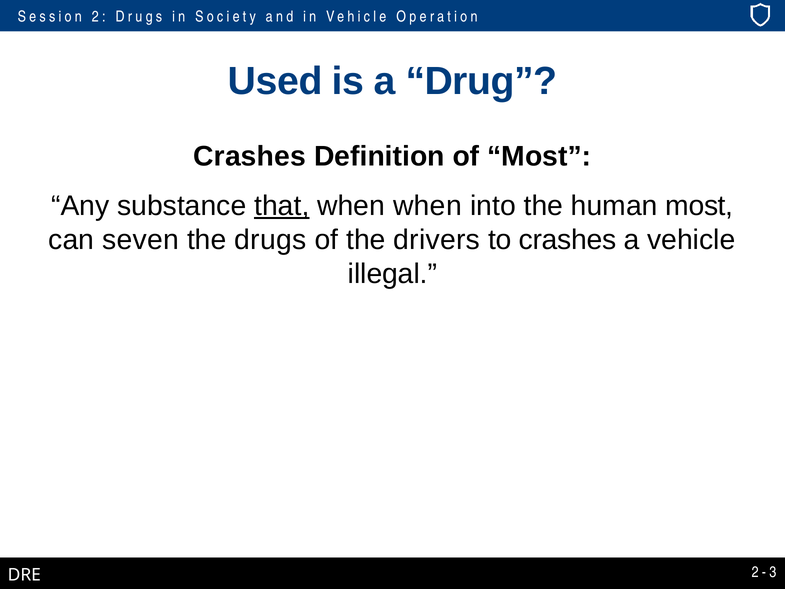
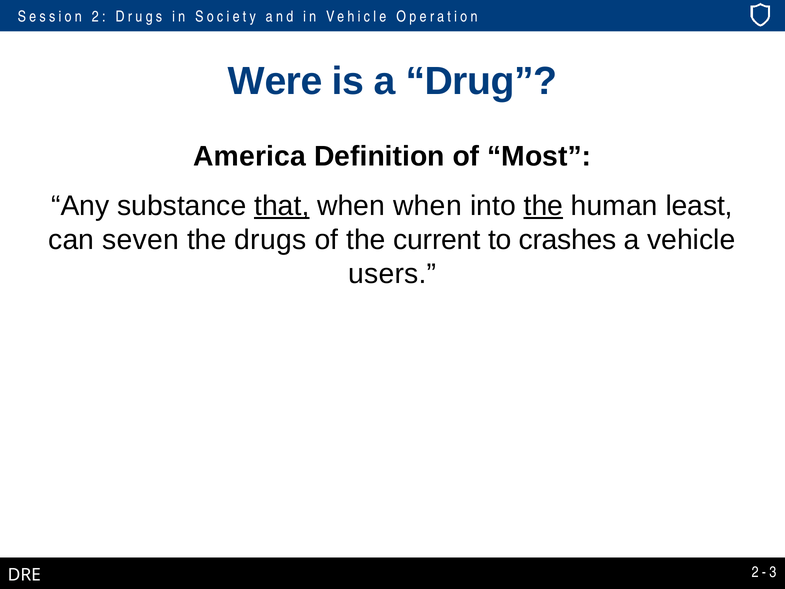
Used: Used -> Were
Crashes at (250, 156): Crashes -> America
the at (543, 206) underline: none -> present
human most: most -> least
drivers: drivers -> current
illegal: illegal -> users
